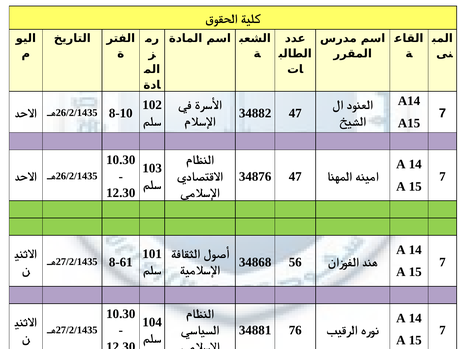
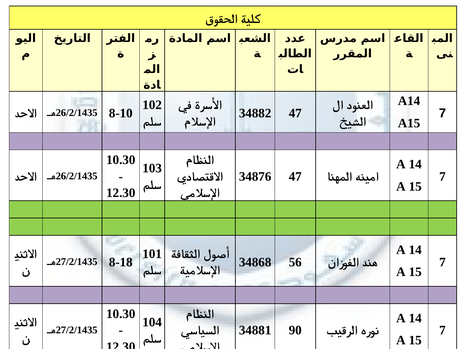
8-61: 8-61 -> 8-18
76: 76 -> 90
